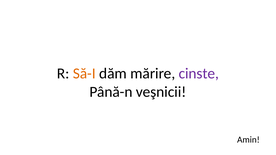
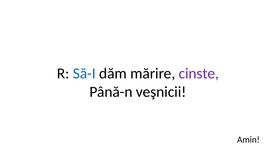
Să-I colour: orange -> blue
